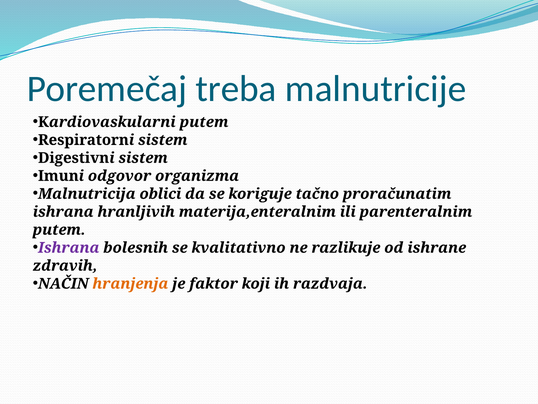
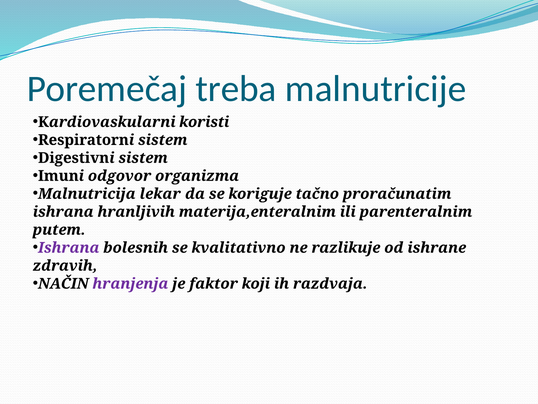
Kardiovaskularni putem: putem -> koristi
oblici: oblici -> lekar
hranjenja colour: orange -> purple
